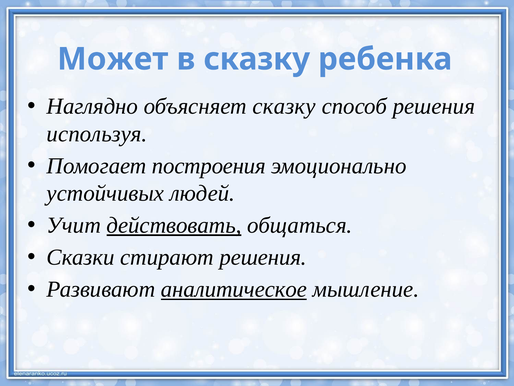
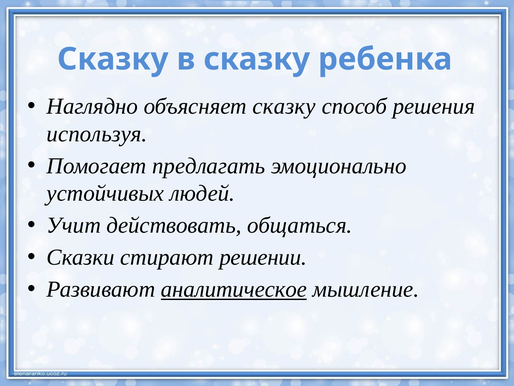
Может at (113, 59): Может -> Сказку
построения: построения -> предлагать
действовать underline: present -> none
стирают решения: решения -> решении
